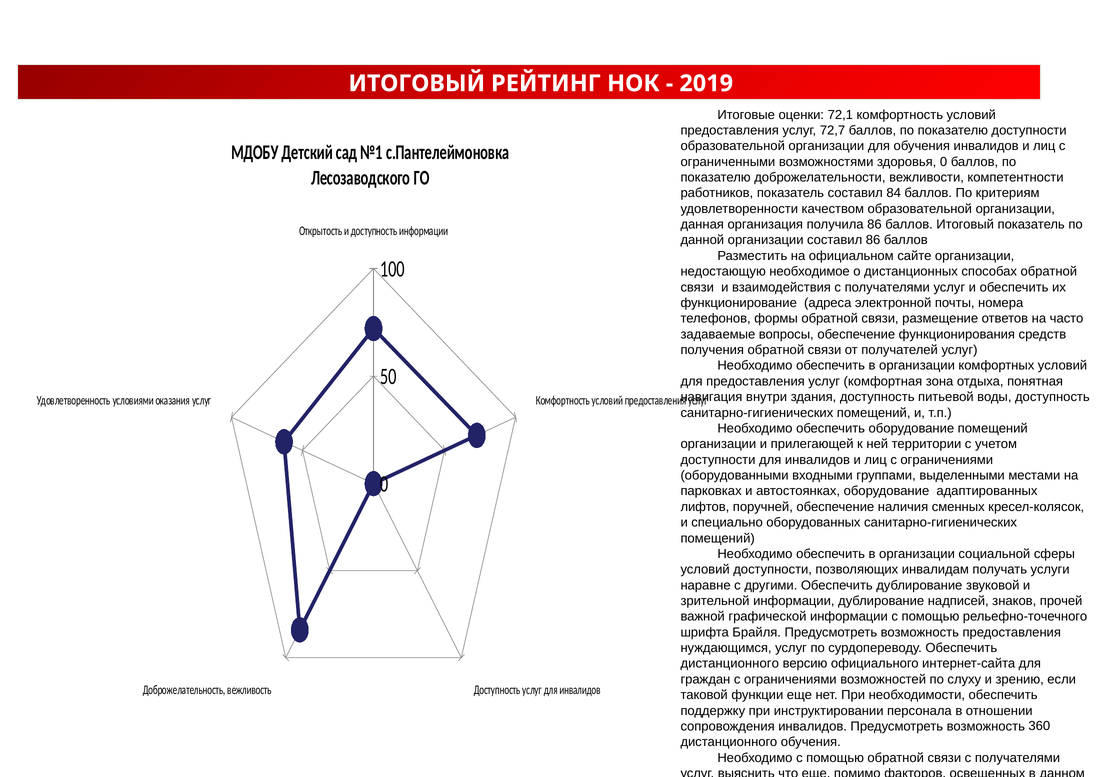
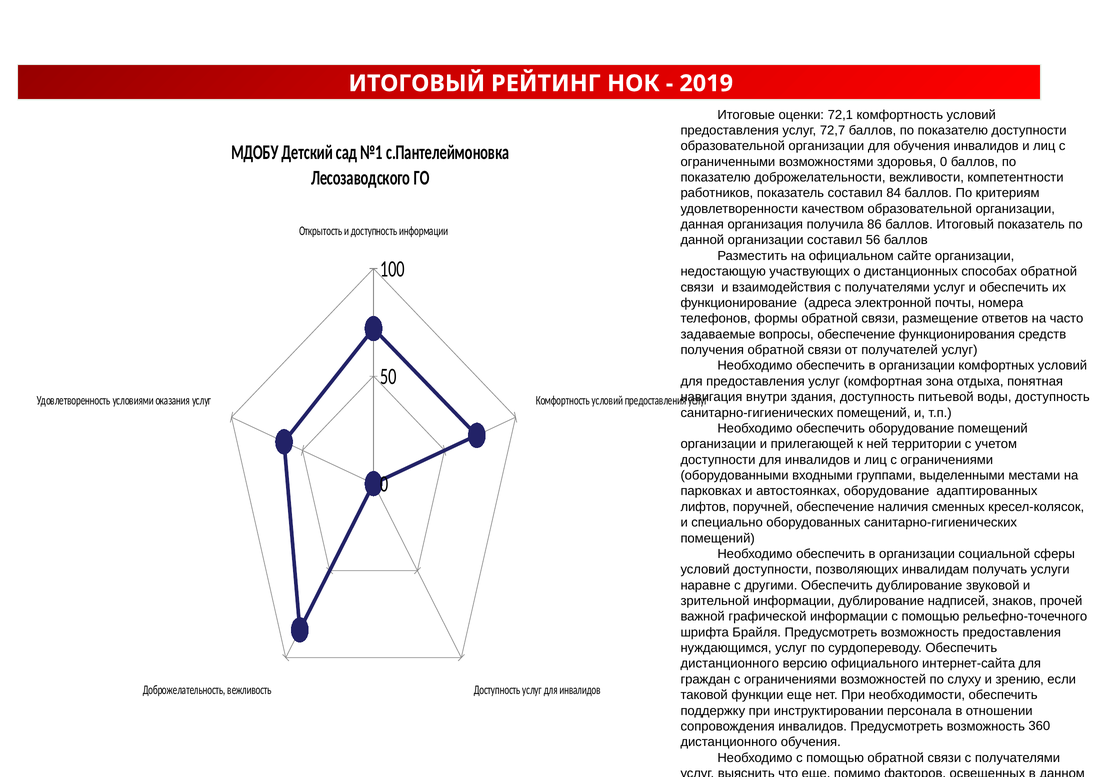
составил 86: 86 -> 56
недостающую необходимое: необходимое -> участвующих
